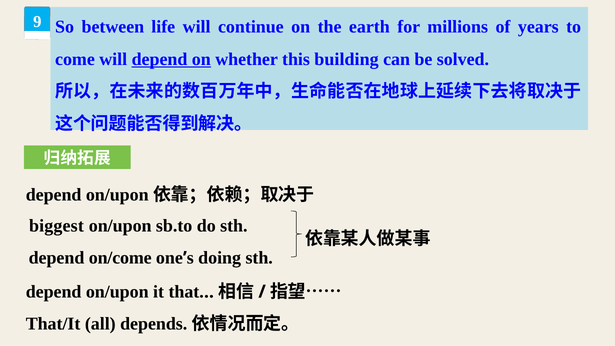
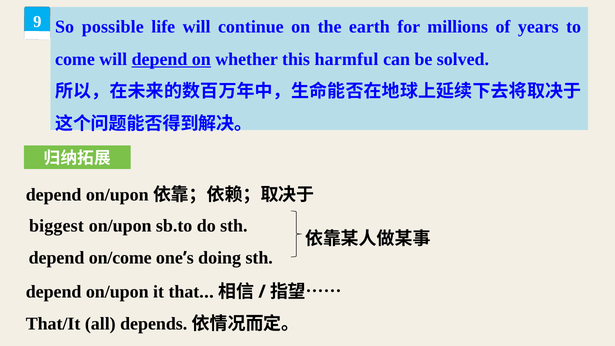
between: between -> possible
building: building -> harmful
